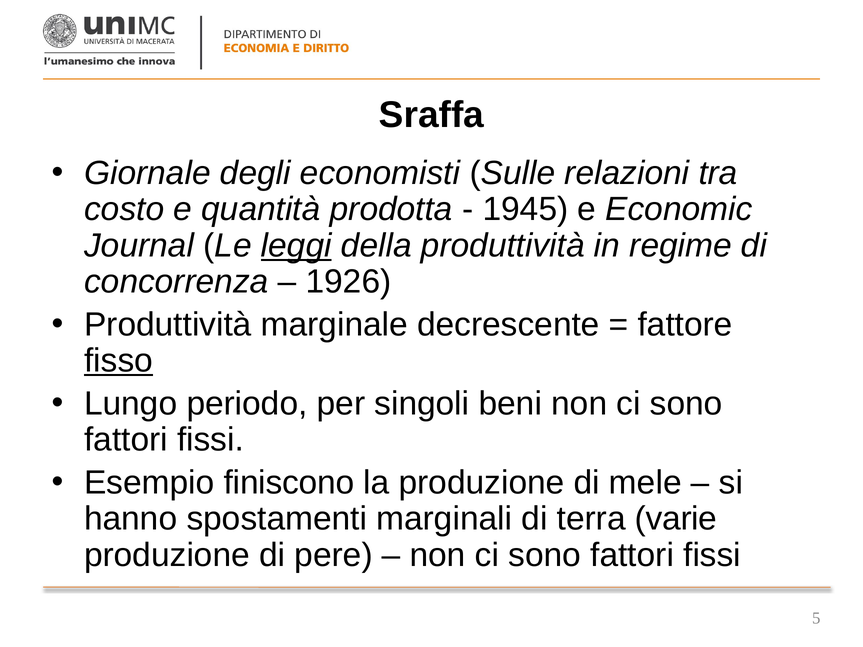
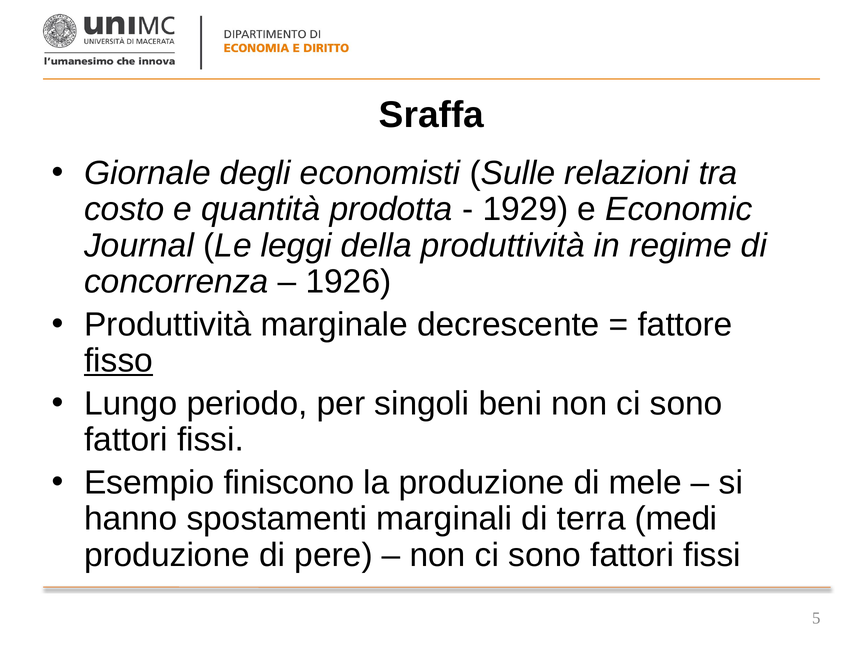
1945: 1945 -> 1929
leggi underline: present -> none
varie: varie -> medi
